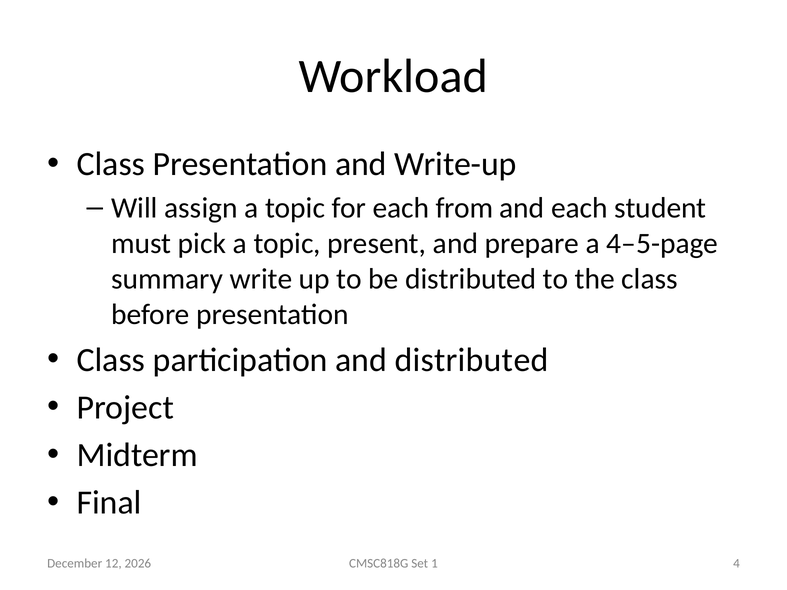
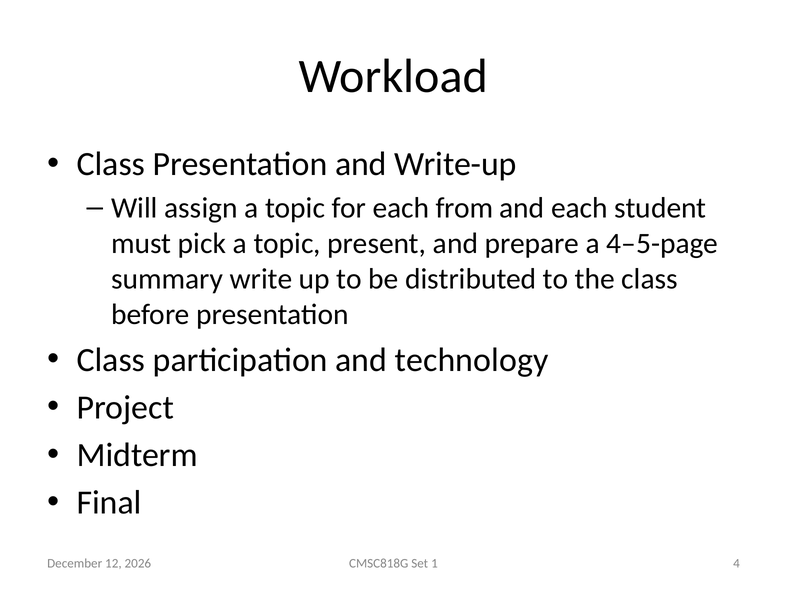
and distributed: distributed -> technology
